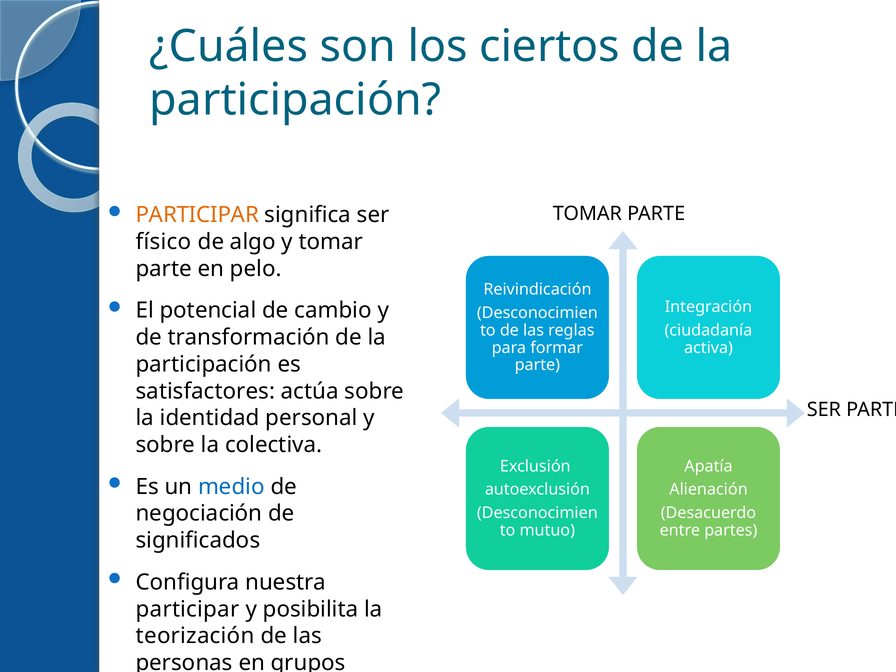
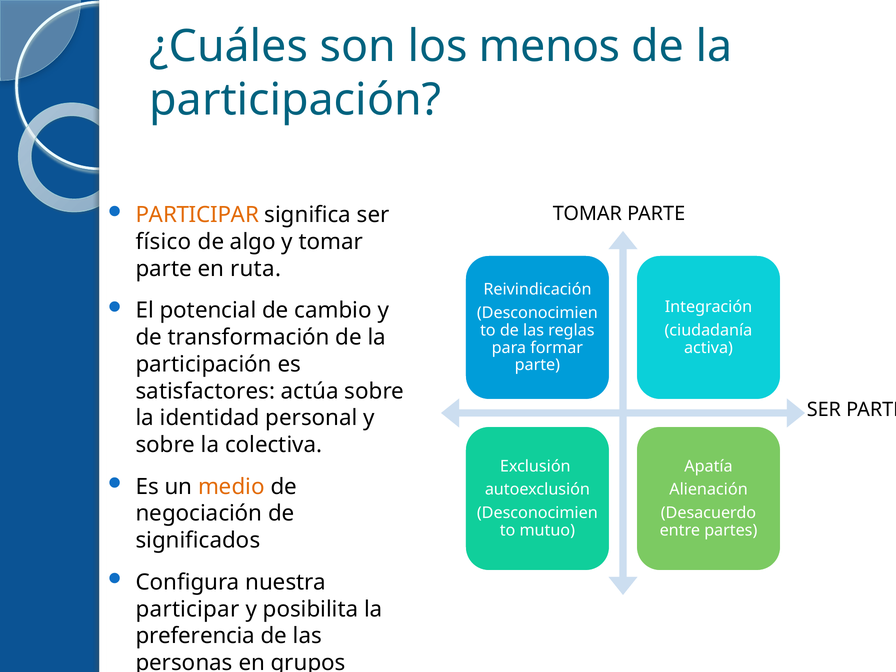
ciertos: ciertos -> menos
pelo: pelo -> ruta
medio colour: blue -> orange
teorización: teorización -> preferencia
